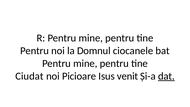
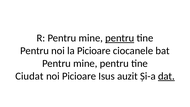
pentru at (120, 38) underline: none -> present
la Domnul: Domnul -> Picioare
venit: venit -> auzit
